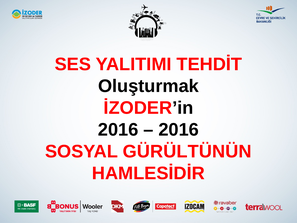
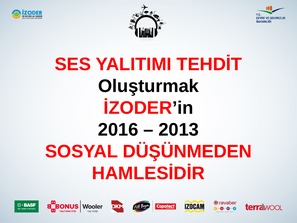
2016 at (179, 129): 2016 -> 2013
GÜRÜLTÜNÜN: GÜRÜLTÜNÜN -> DÜŞÜNMEDEN
